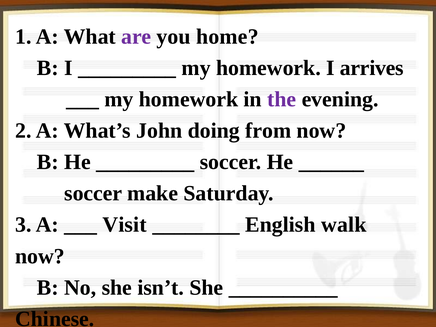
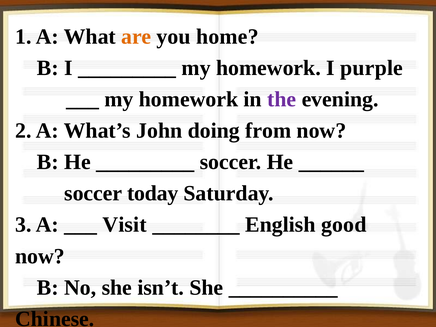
are colour: purple -> orange
arrives: arrives -> purple
make: make -> today
walk: walk -> good
